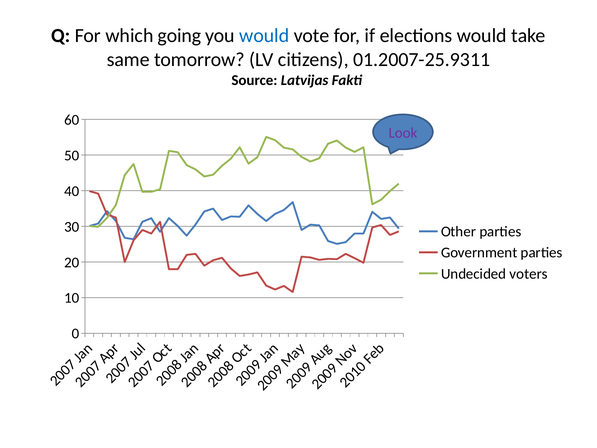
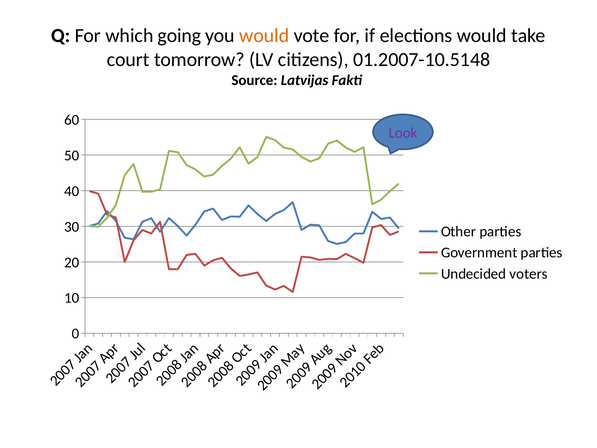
would at (264, 36) colour: blue -> orange
same: same -> court
01.2007-25.9311: 01.2007-25.9311 -> 01.2007-10.5148
